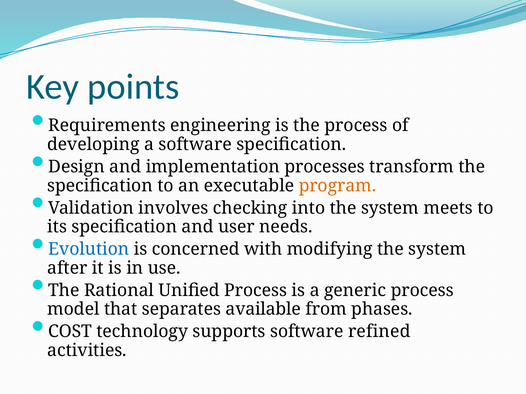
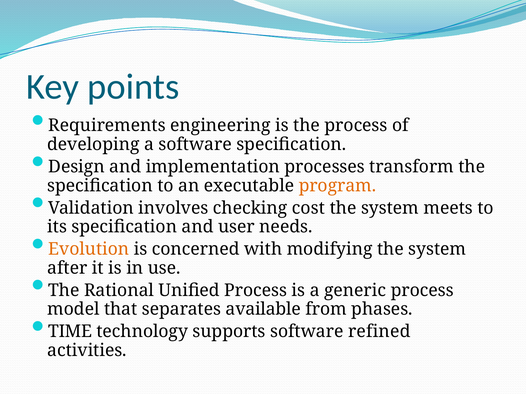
into: into -> cost
Evolution colour: blue -> orange
COST: COST -> TIME
